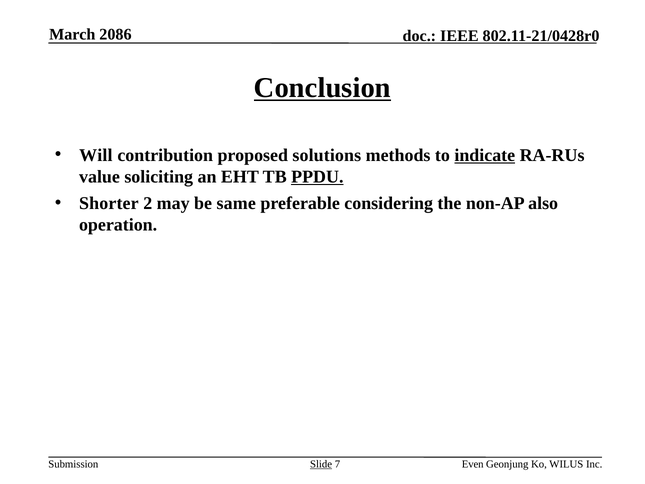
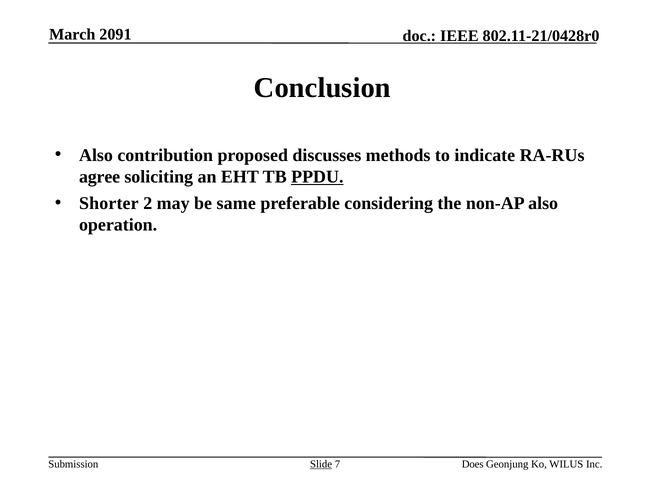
2086: 2086 -> 2091
Conclusion underline: present -> none
Will at (96, 155): Will -> Also
solutions: solutions -> discusses
indicate underline: present -> none
value: value -> agree
Even: Even -> Does
